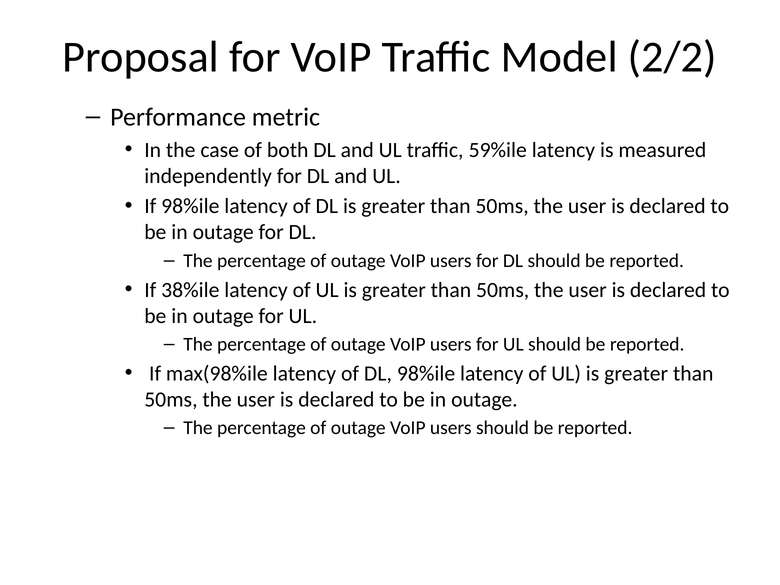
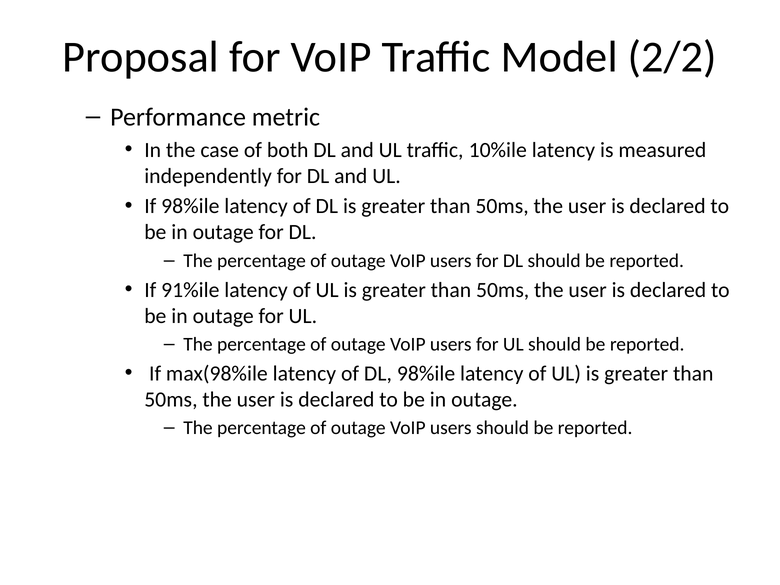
59%ile: 59%ile -> 10%ile
38%ile: 38%ile -> 91%ile
